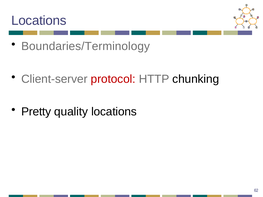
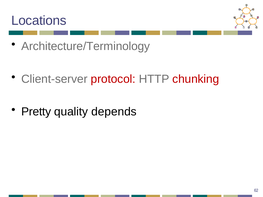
Boundaries/Terminology: Boundaries/Terminology -> Architecture/Terminology
chunking colour: black -> red
quality locations: locations -> depends
